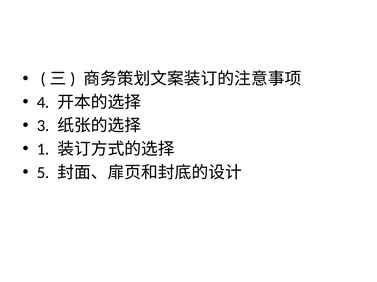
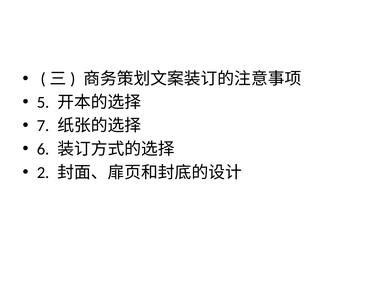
4: 4 -> 5
3: 3 -> 7
1: 1 -> 6
5: 5 -> 2
